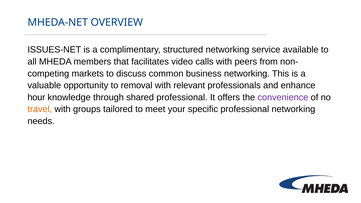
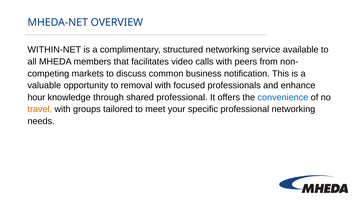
ISSUES-NET: ISSUES-NET -> WITHIN-NET
business networking: networking -> notification
relevant: relevant -> focused
convenience colour: purple -> blue
